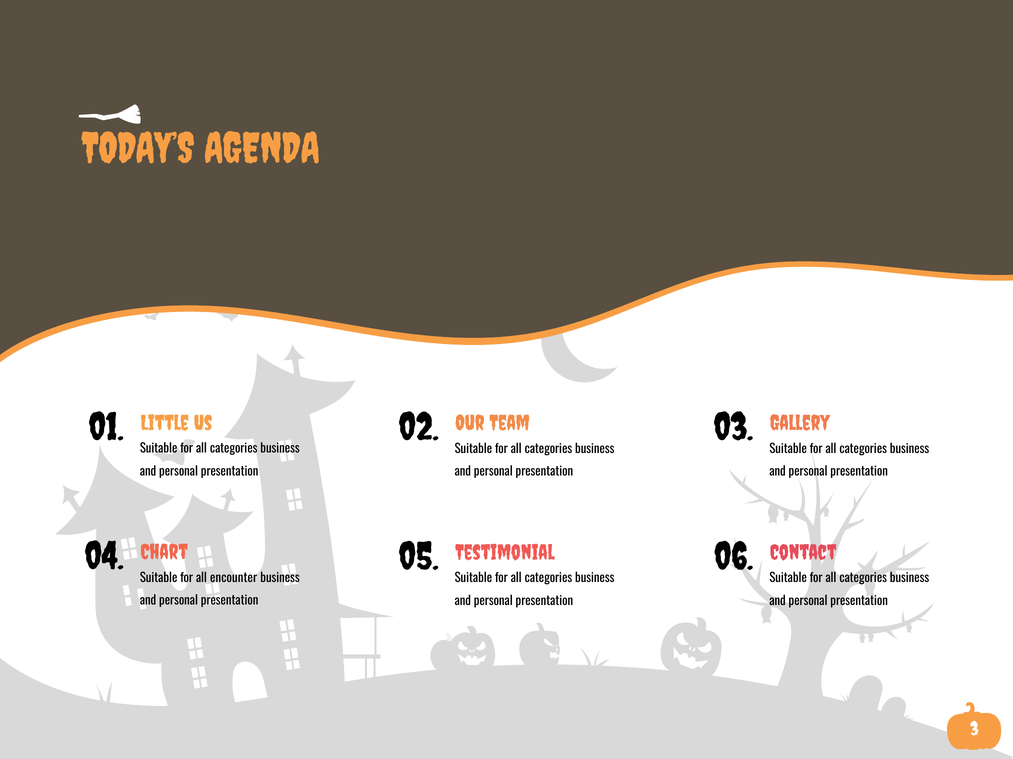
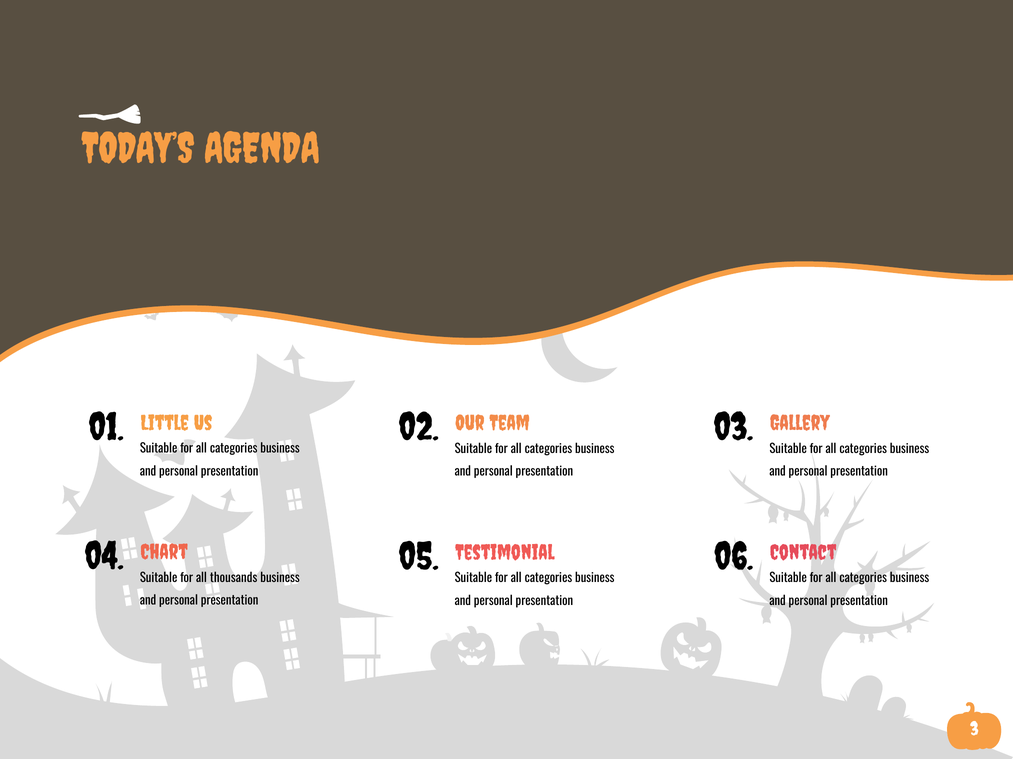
encounter: encounter -> thousands
